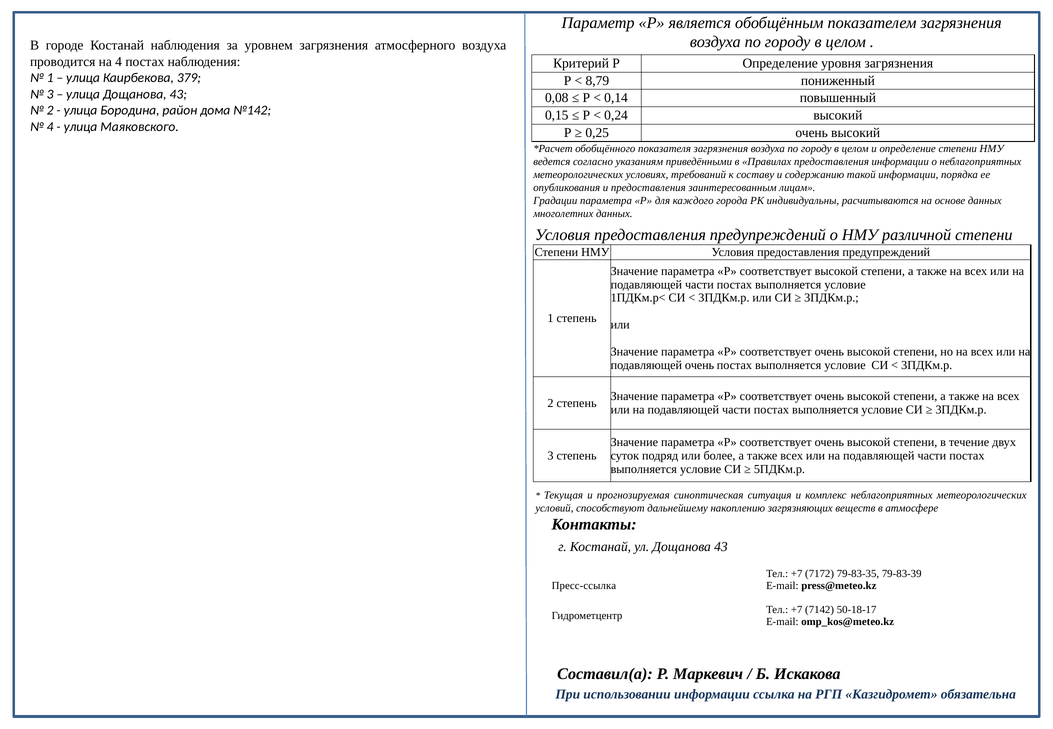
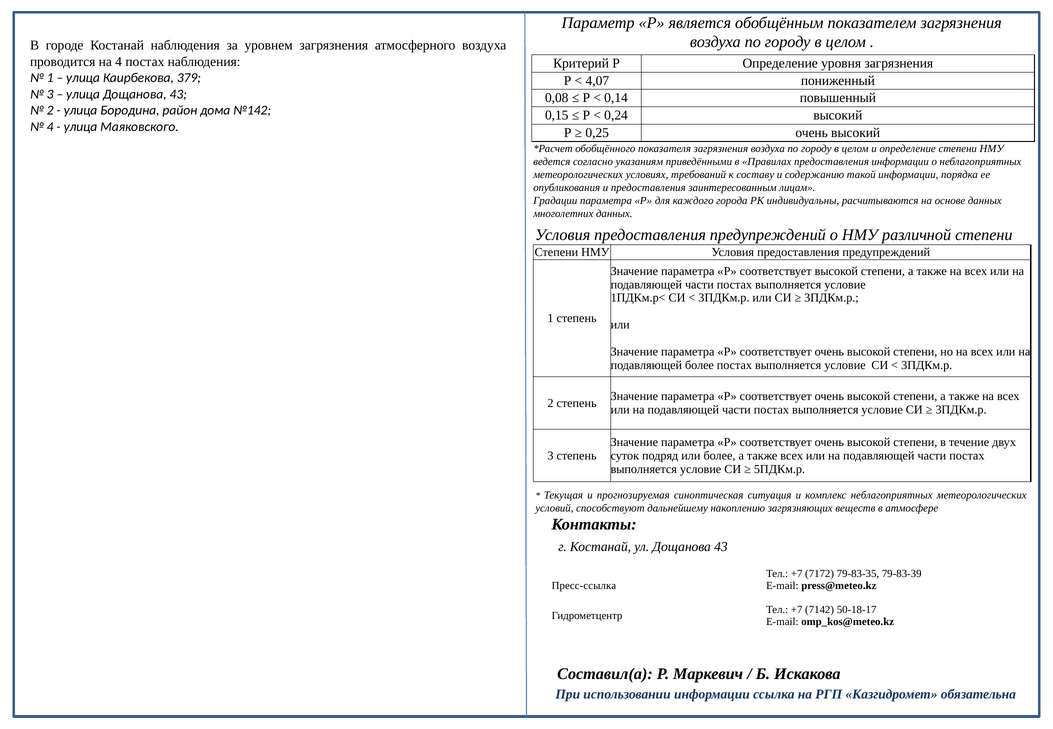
8,79: 8,79 -> 4,07
подавляющей очень: очень -> более
